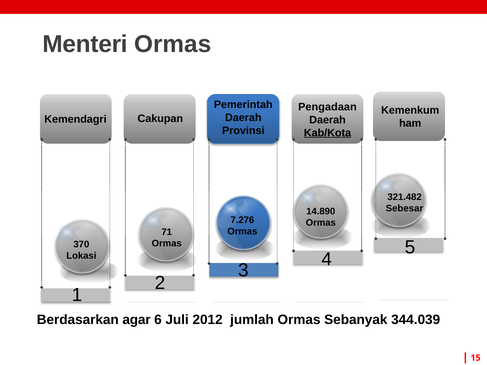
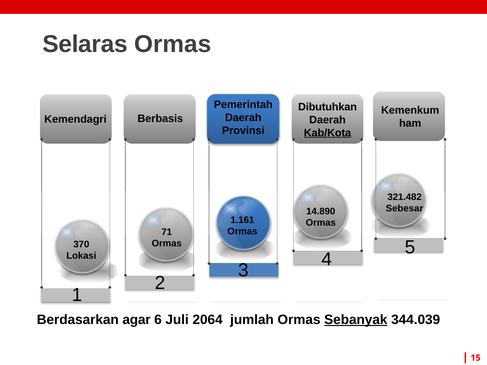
Menteri: Menteri -> Selaras
Pengadaan: Pengadaan -> Dibutuhkan
Cakupan: Cakupan -> Berbasis
7.276: 7.276 -> 1.161
2012: 2012 -> 2064
Sebanyak underline: none -> present
